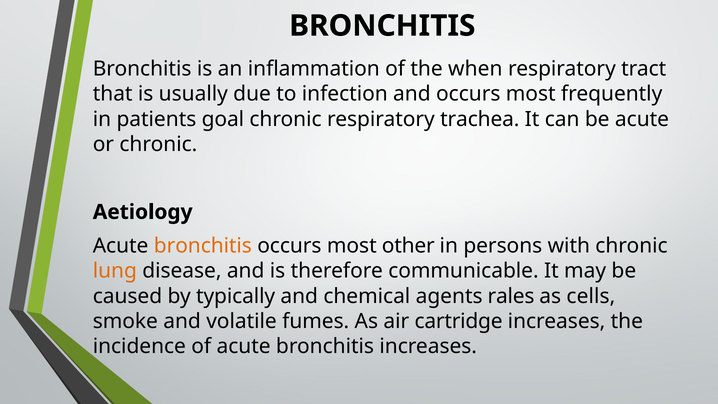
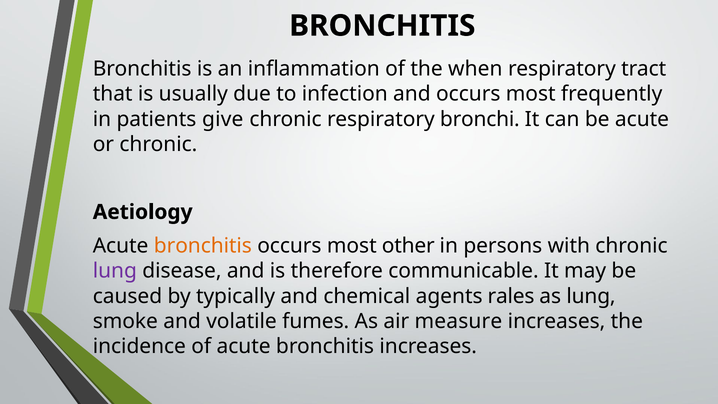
goal: goal -> give
trachea: trachea -> bronchi
lung at (115, 271) colour: orange -> purple
as cells: cells -> lung
cartridge: cartridge -> measure
